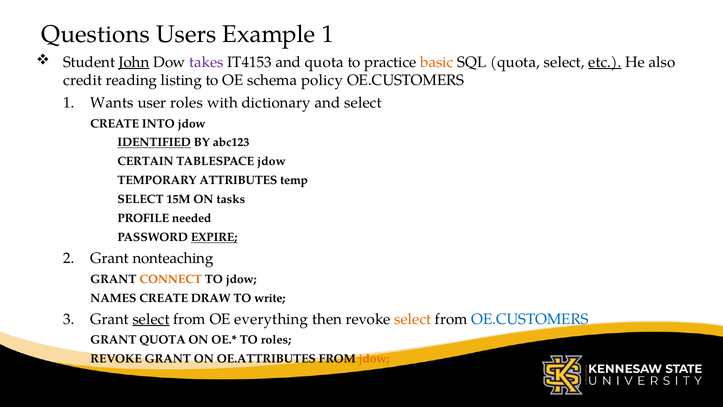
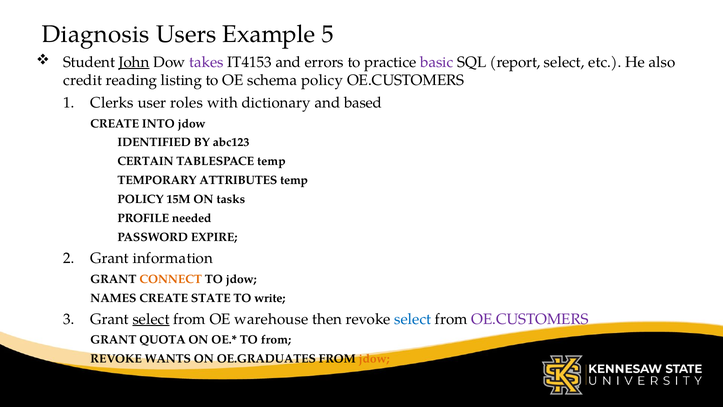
Questions: Questions -> Diagnosis
Example 1: 1 -> 5
and quota: quota -> errors
basic colour: orange -> purple
SQL quota: quota -> report
etc underline: present -> none
Wants: Wants -> Clerks
and select: select -> based
IDENTIFIED underline: present -> none
TABLESPACE jdow: jdow -> temp
SELECT at (141, 199): SELECT -> POLICY
EXPIRE underline: present -> none
nonteaching: nonteaching -> information
DRAW: DRAW -> STATE
everything: everything -> warehouse
select at (413, 319) colour: orange -> blue
OE.CUSTOMERS at (530, 319) colour: blue -> purple
TO roles: roles -> from
REVOKE GRANT: GRANT -> WANTS
OE.ATTRIBUTES: OE.ATTRIBUTES -> OE.GRADUATES
